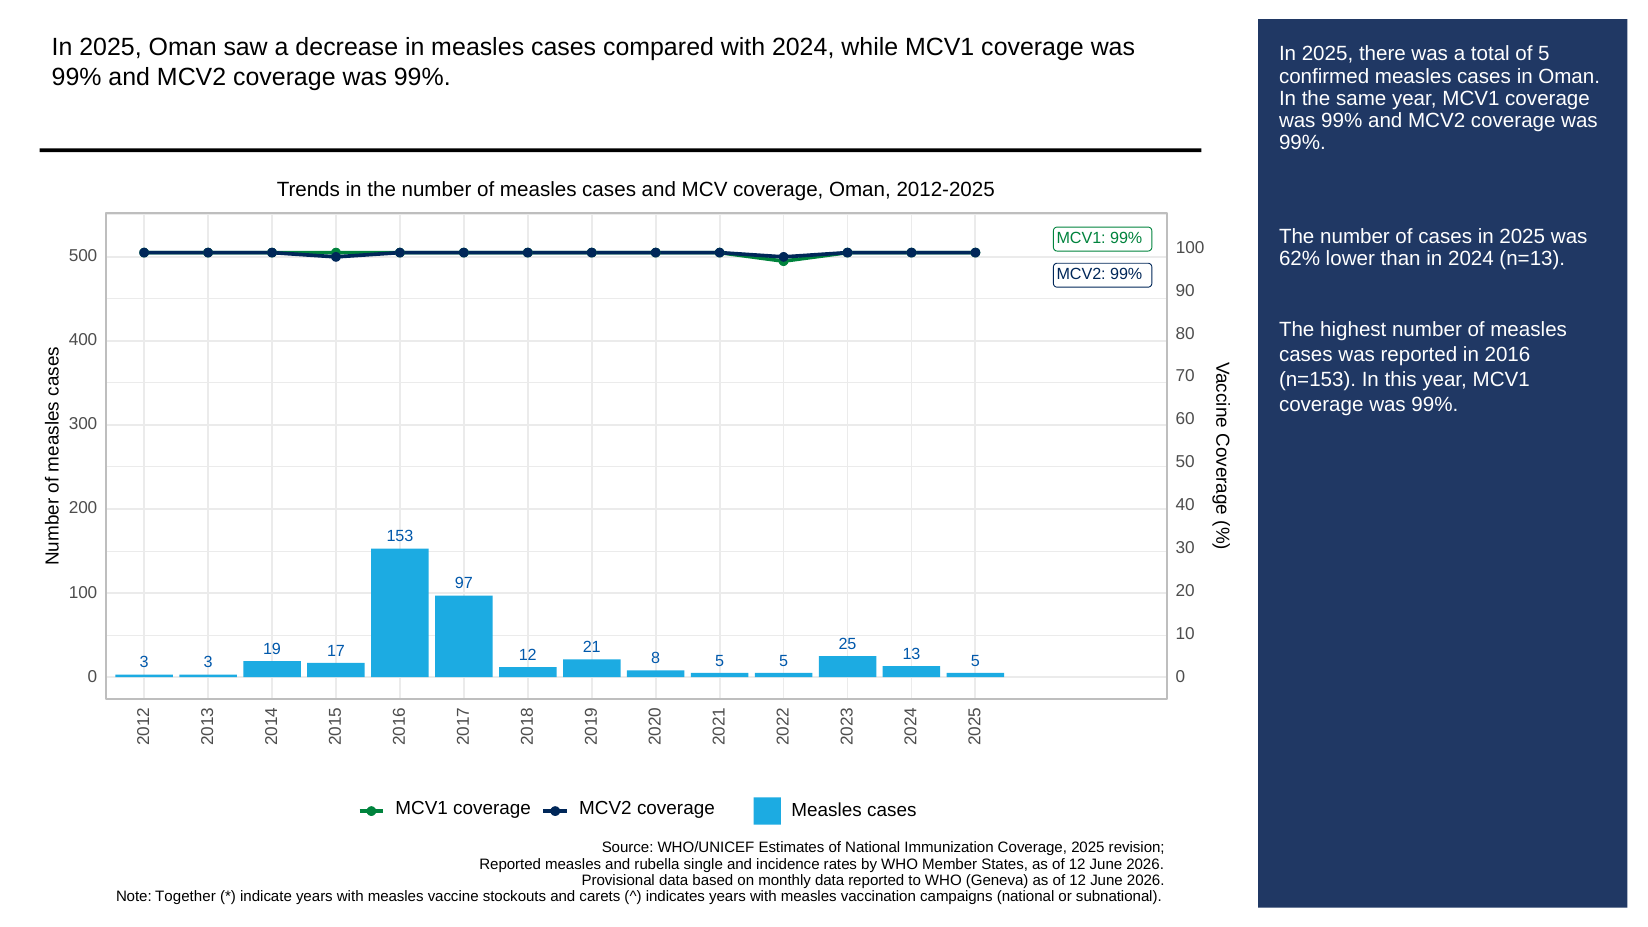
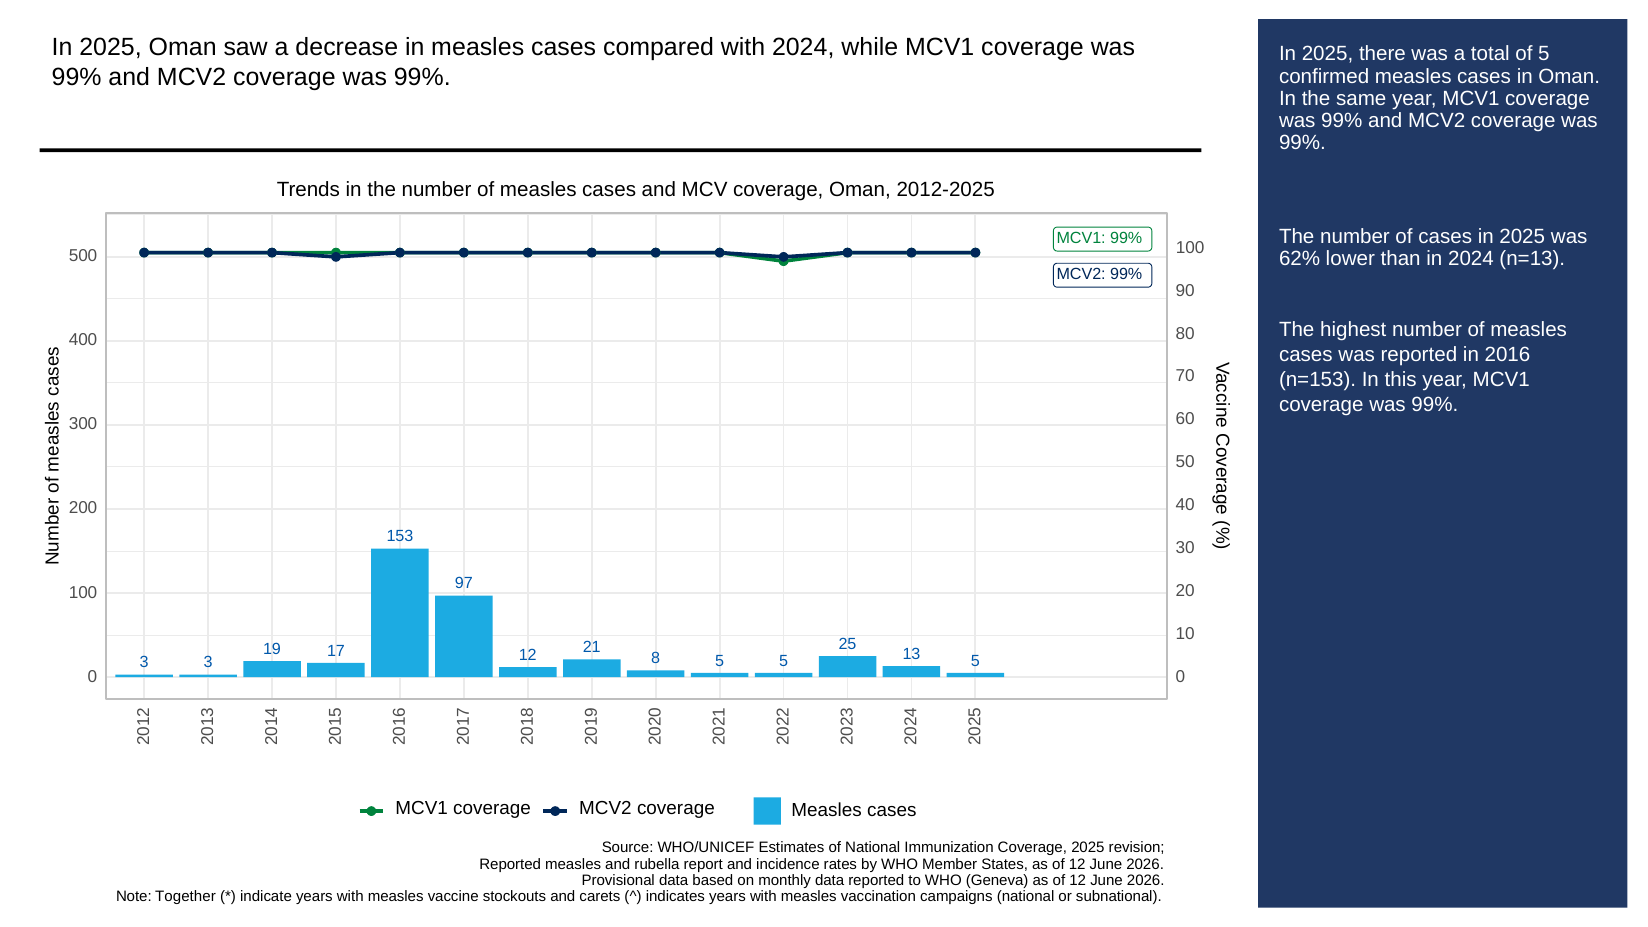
single: single -> report
